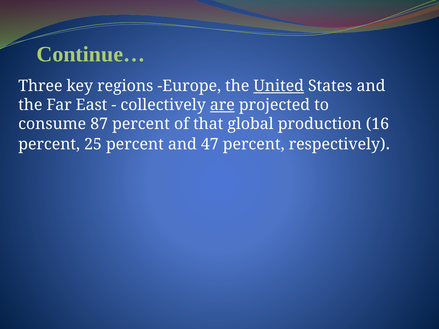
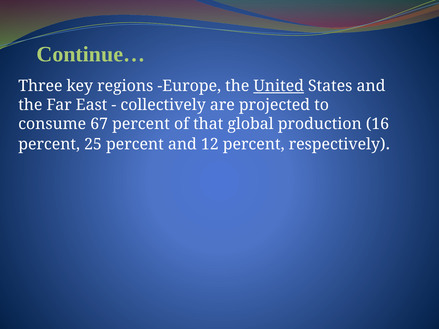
are underline: present -> none
87: 87 -> 67
47: 47 -> 12
